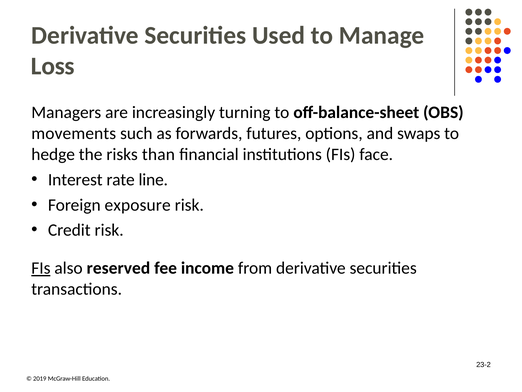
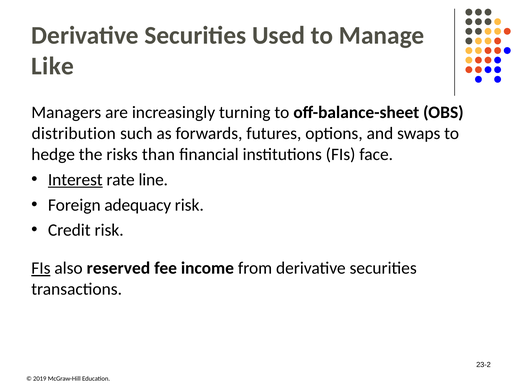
Loss: Loss -> Like
movements: movements -> distribution
Interest underline: none -> present
exposure: exposure -> adequacy
